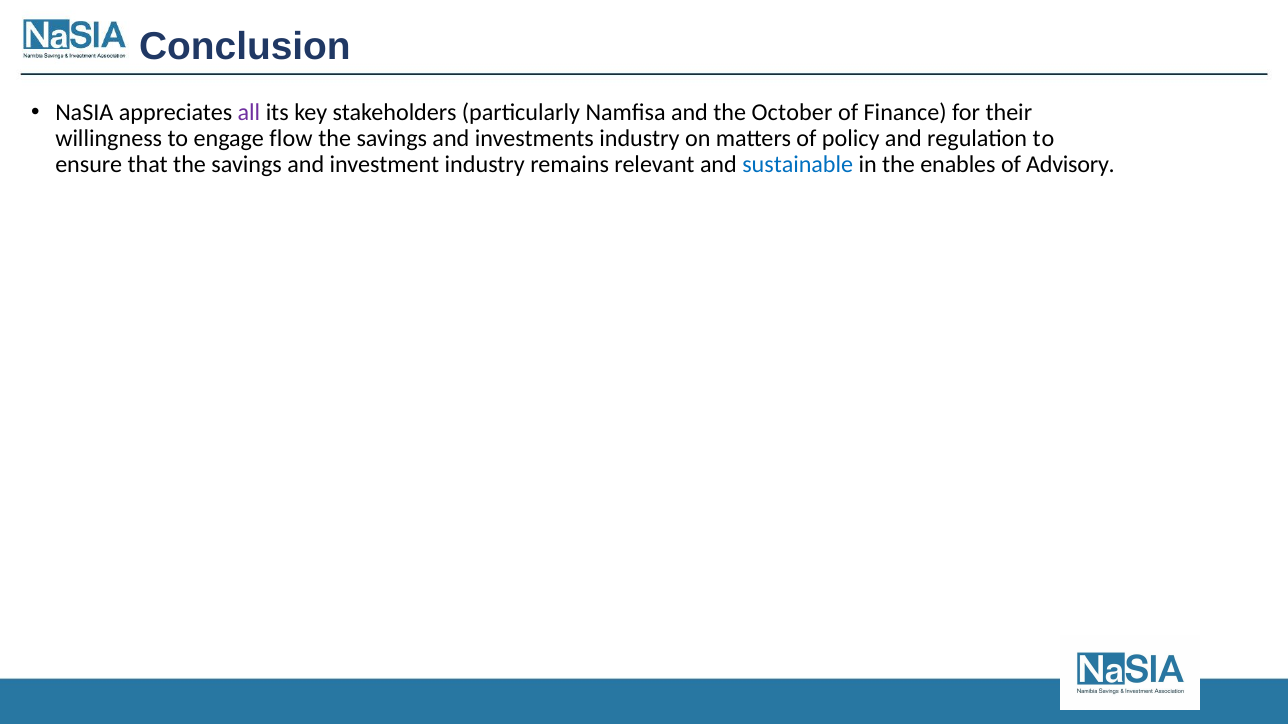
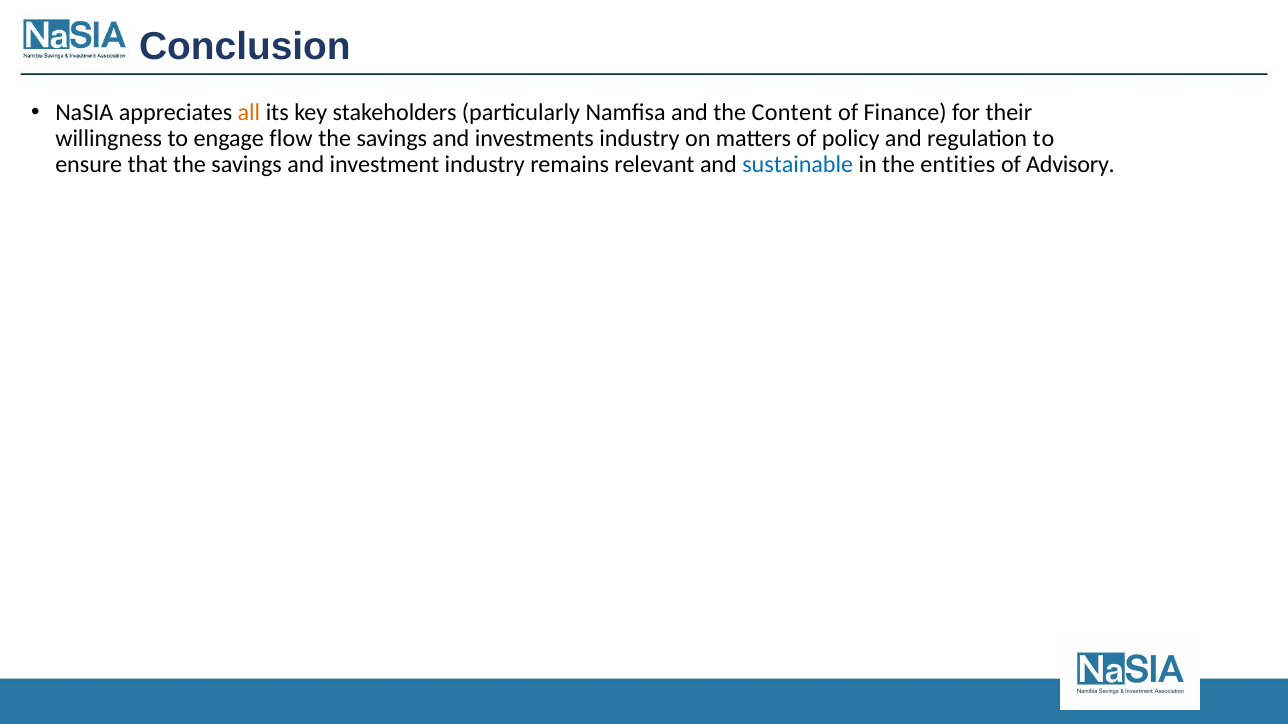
all colour: purple -> orange
October: October -> Content
enables: enables -> entities
